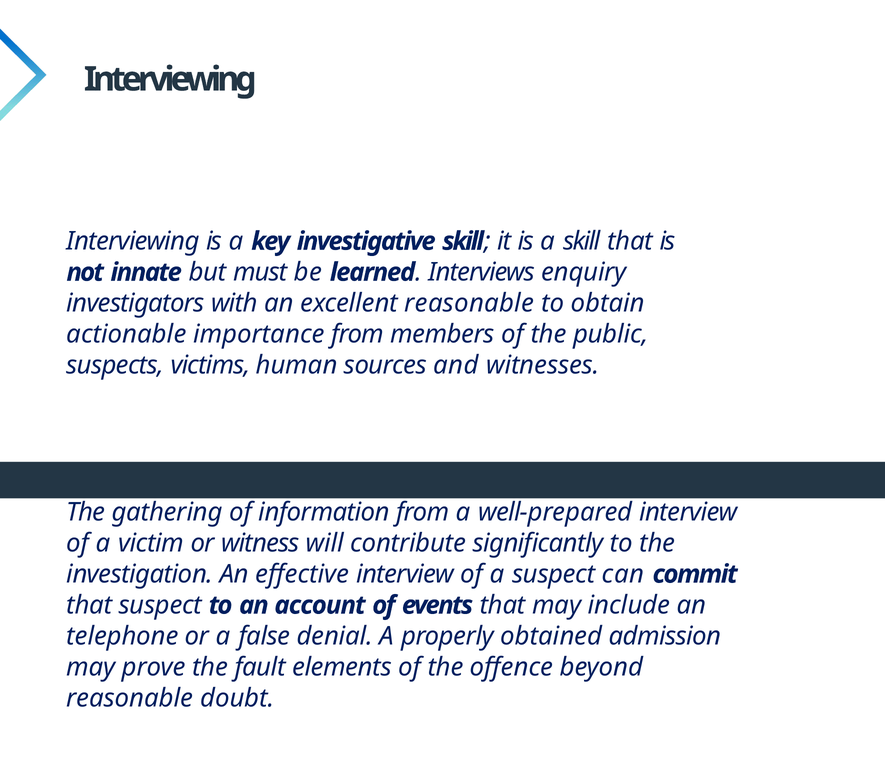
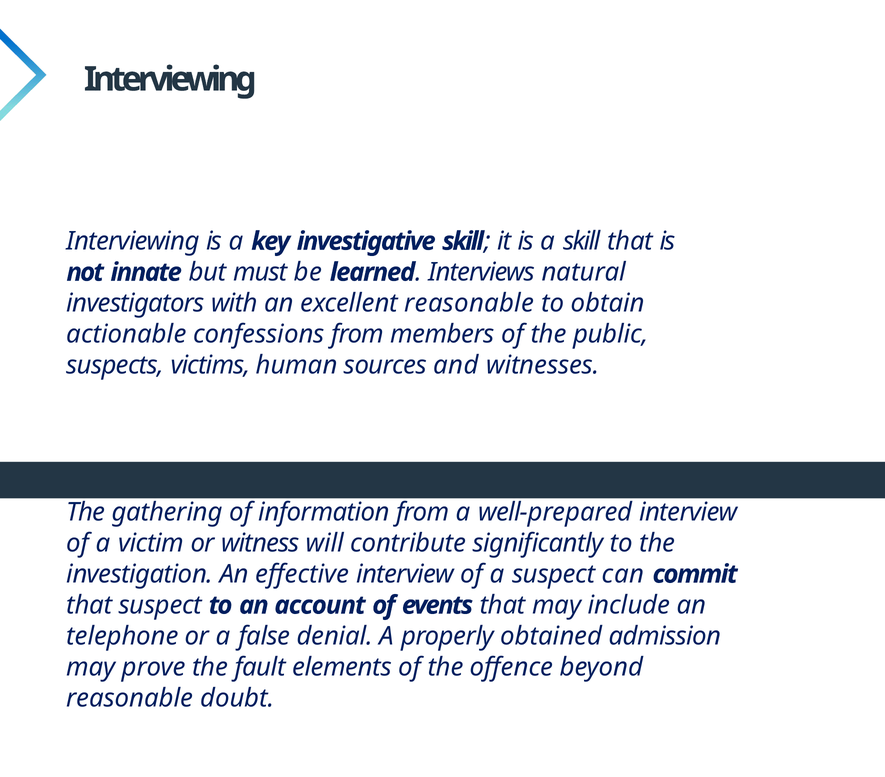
enquiry: enquiry -> natural
importance: importance -> confessions
